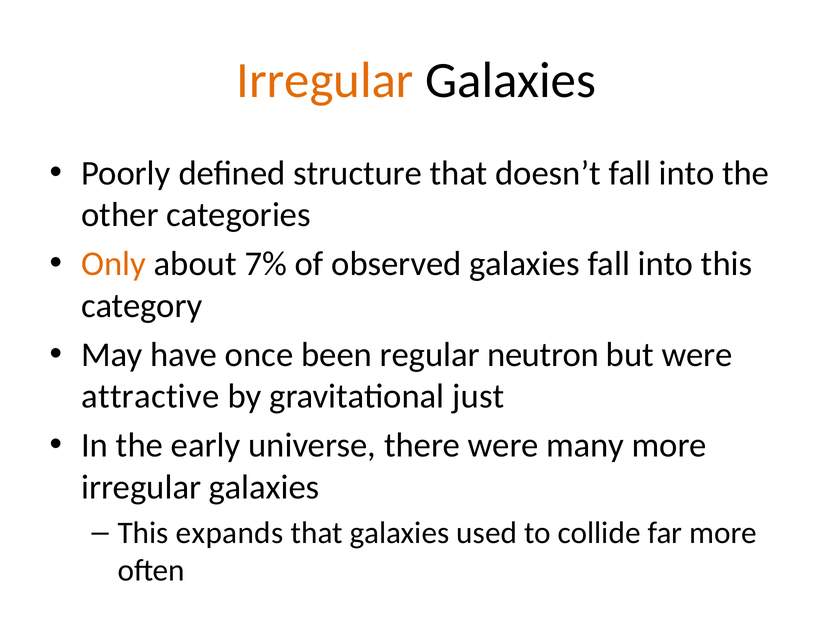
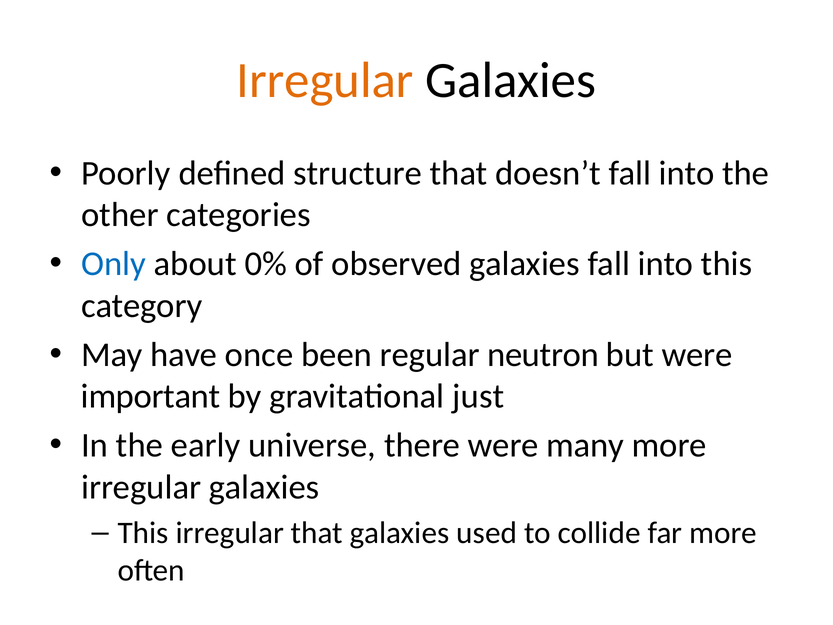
Only colour: orange -> blue
7%: 7% -> 0%
attractive: attractive -> important
This expands: expands -> irregular
